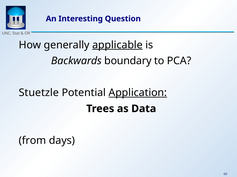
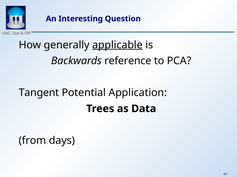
boundary: boundary -> reference
Stuetzle: Stuetzle -> Tangent
Application underline: present -> none
